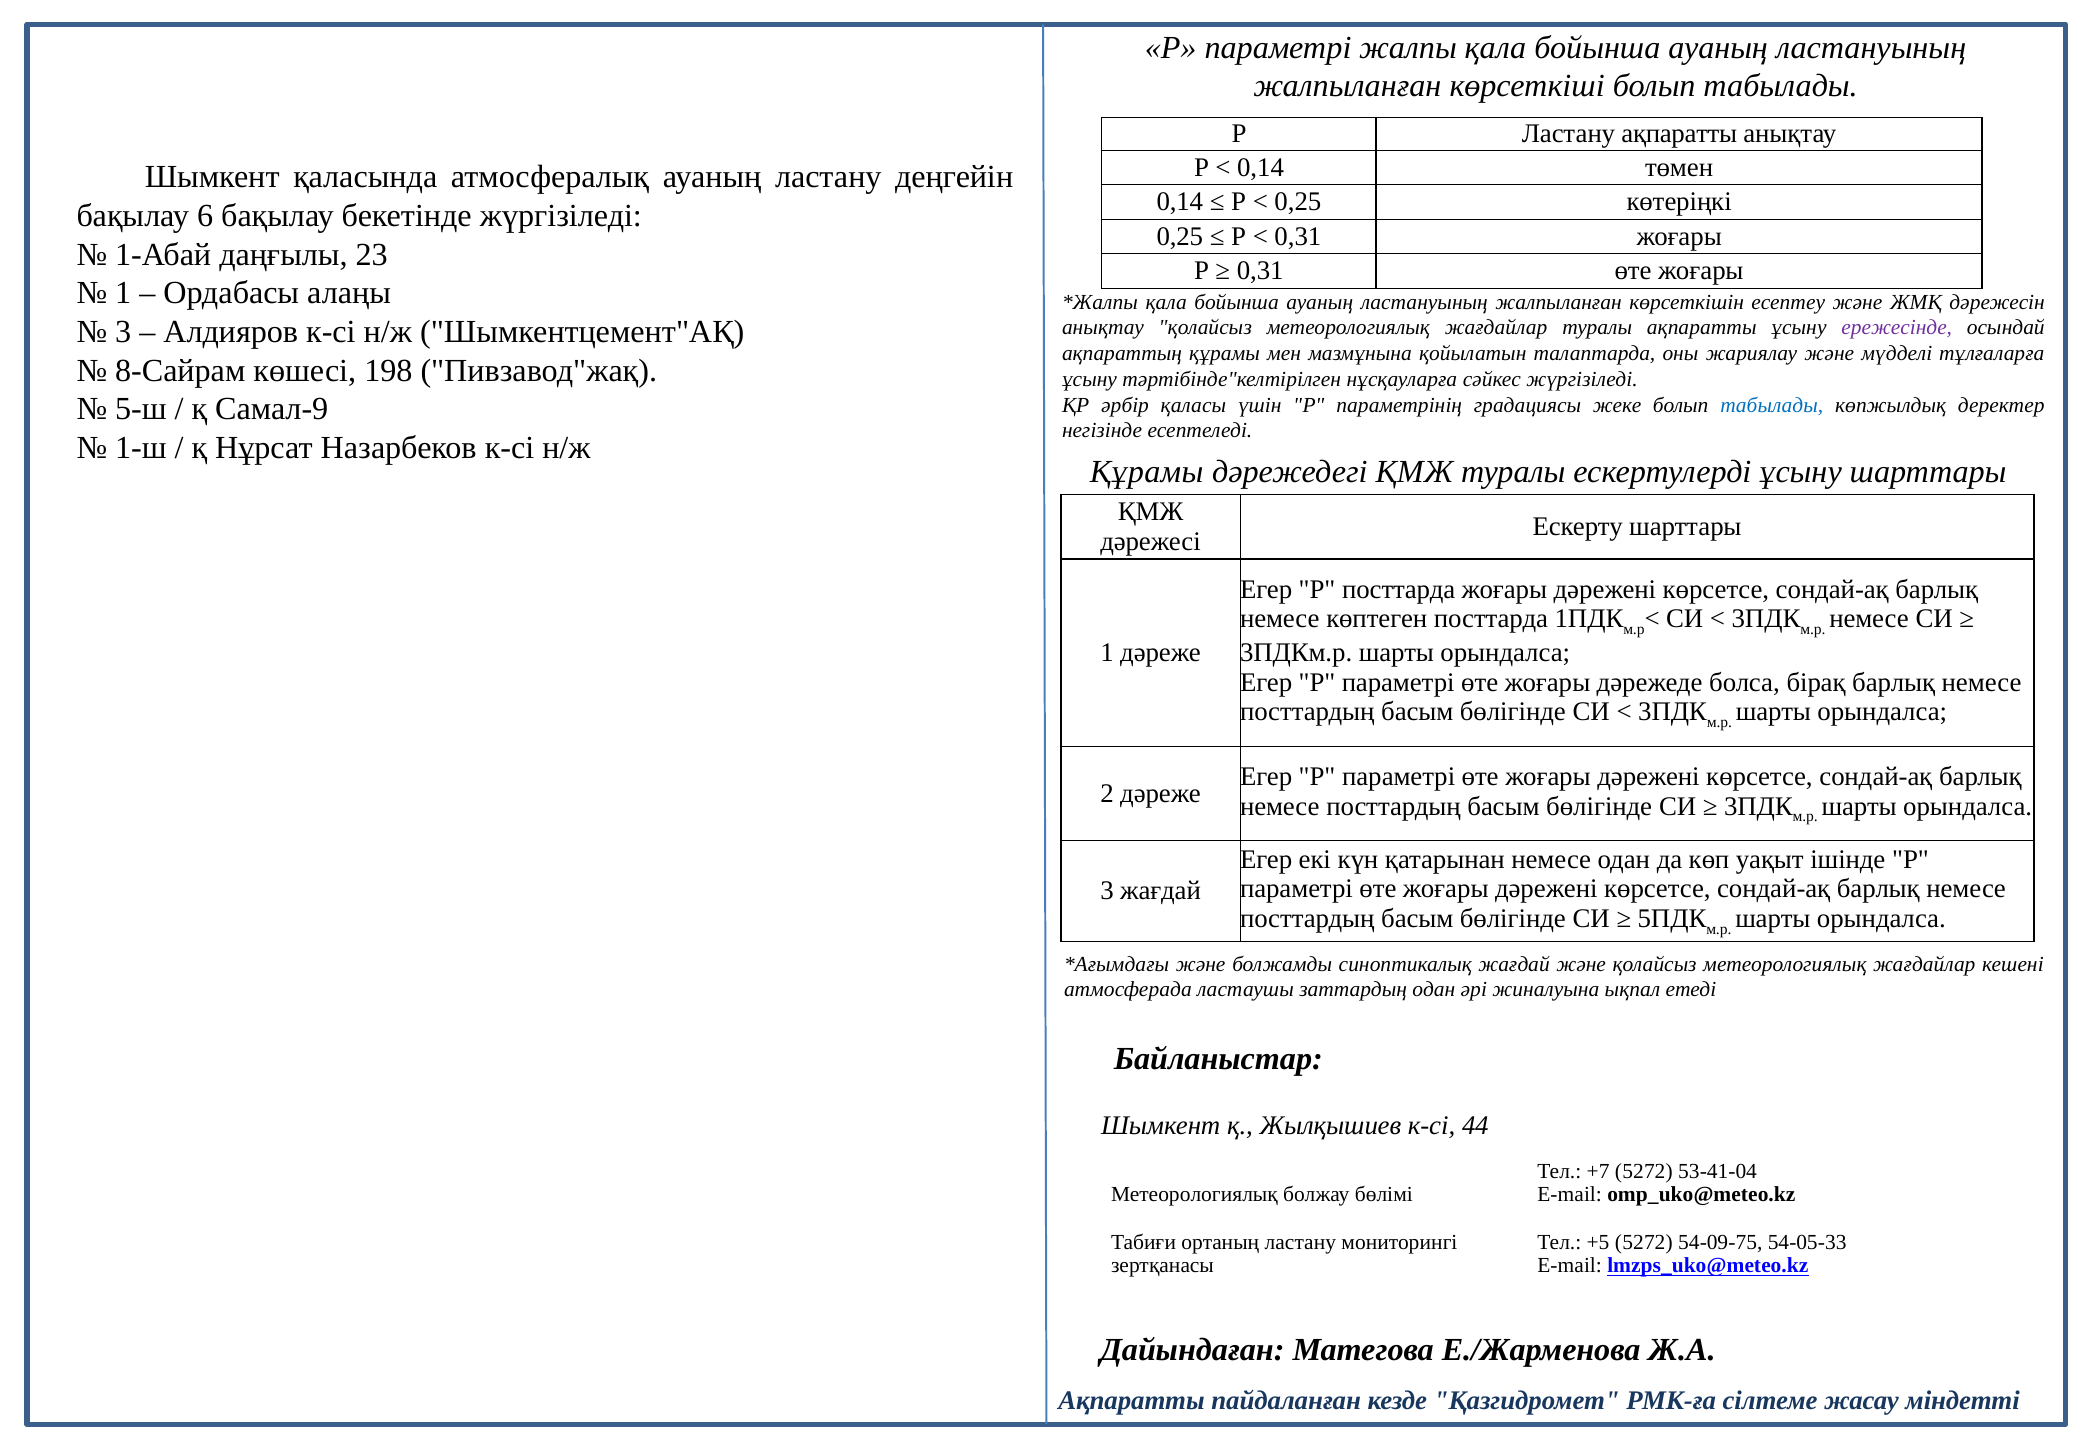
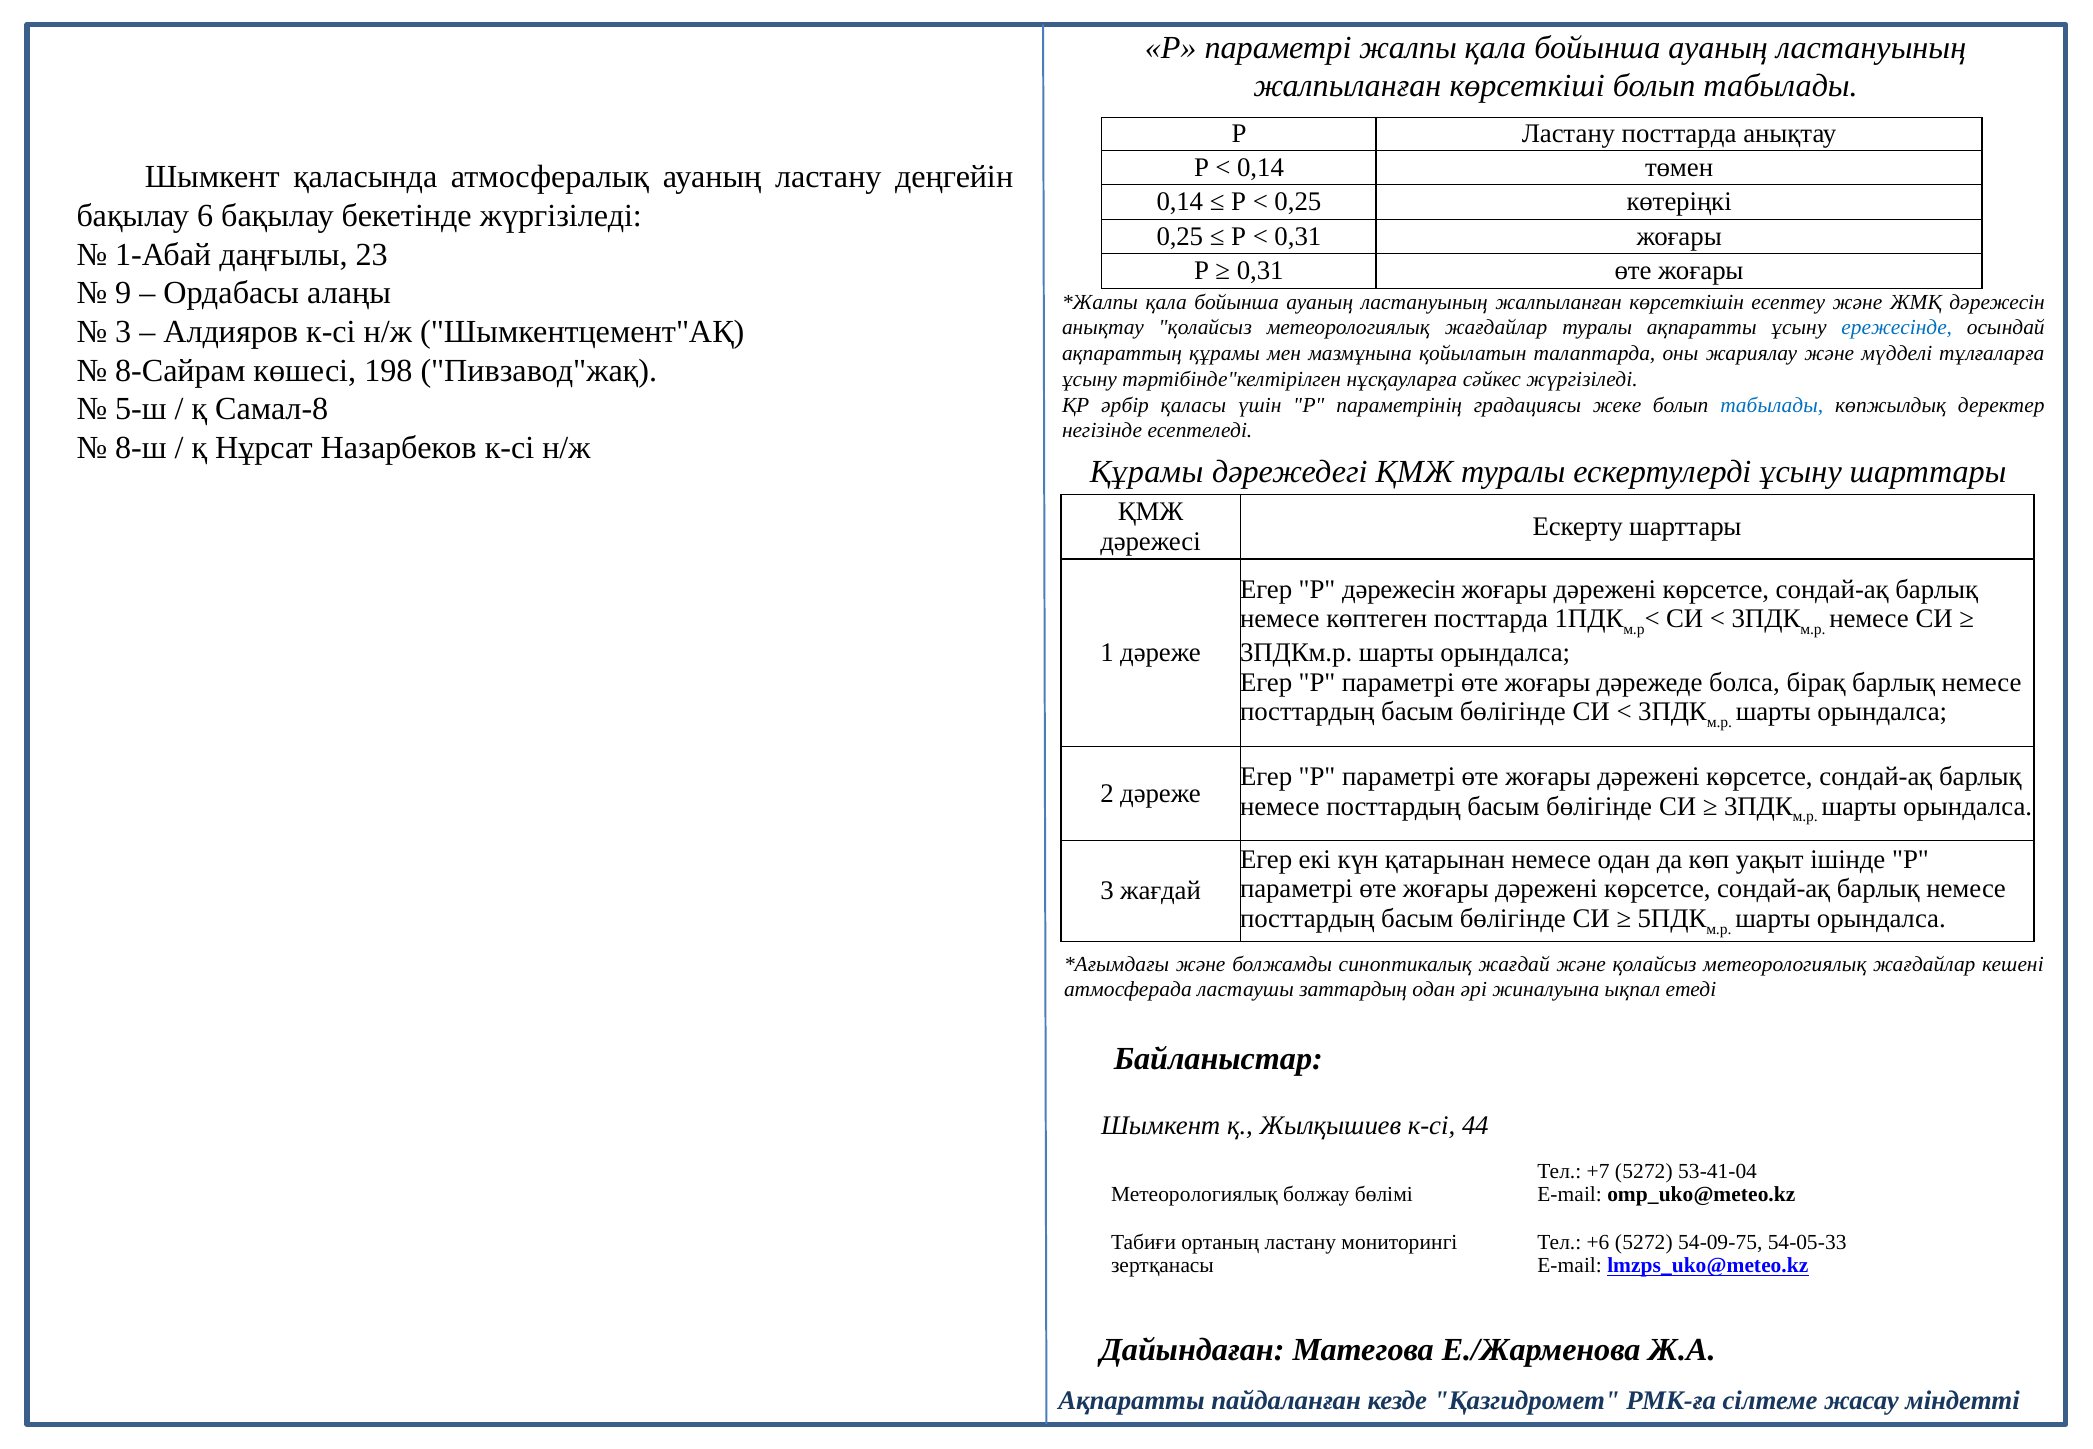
Ластану ақпаратты: ақпаратты -> посттарда
1 at (123, 293): 1 -> 9
ережесінде colour: purple -> blue
Самал-9: Самал-9 -> Самал-8
1-ш: 1-ш -> 8-ш
Р посттарда: посттарда -> дәрежесін
+5: +5 -> +6
